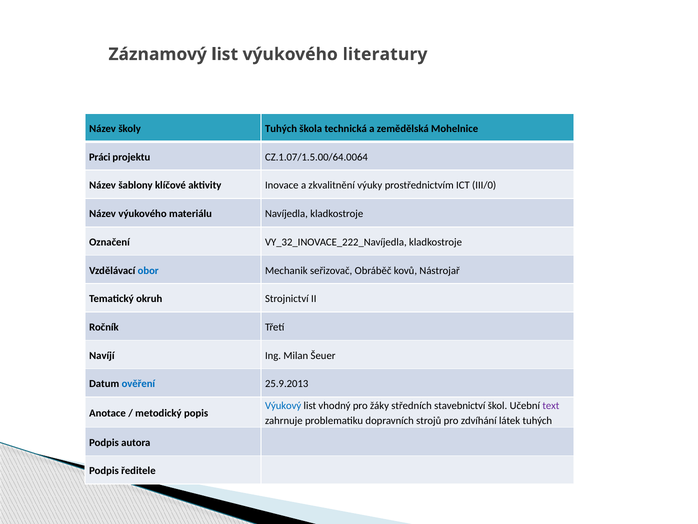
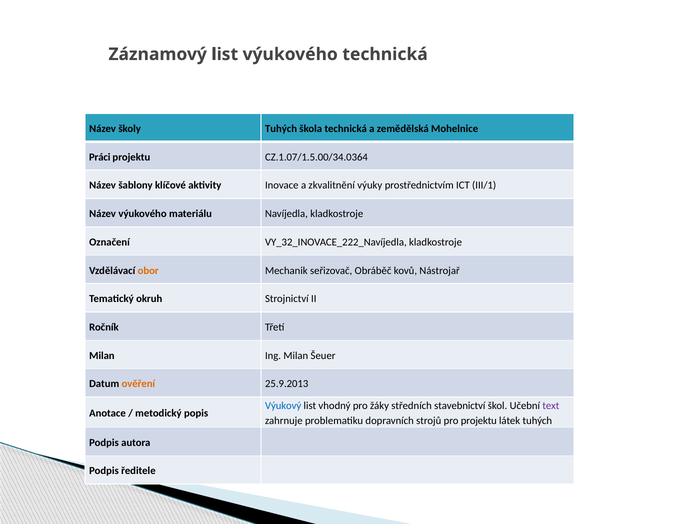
výukového literatury: literatury -> technická
CZ.1.07/1.5.00/64.0064: CZ.1.07/1.5.00/64.0064 -> CZ.1.07/1.5.00/34.0364
III/0: III/0 -> III/1
obor colour: blue -> orange
Navíjí at (102, 355): Navíjí -> Milan
ověření colour: blue -> orange
pro zdvíhání: zdvíhání -> projektu
